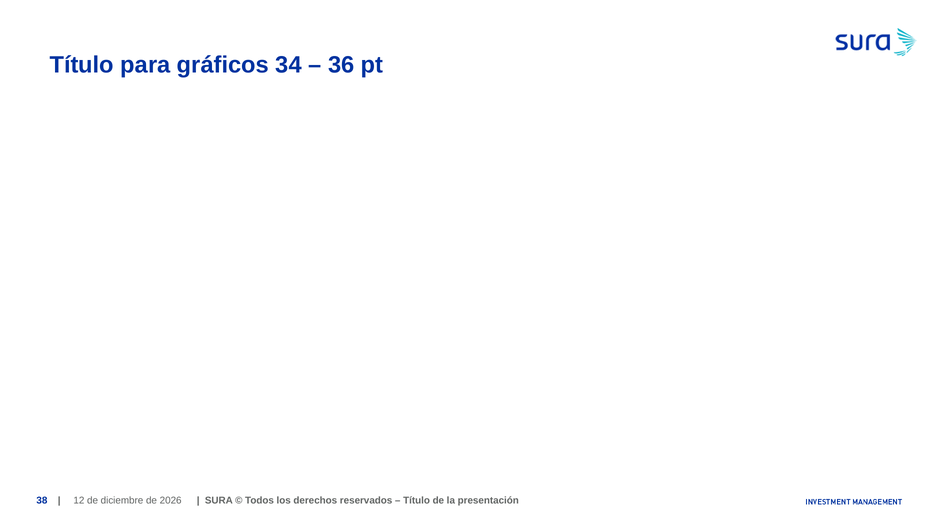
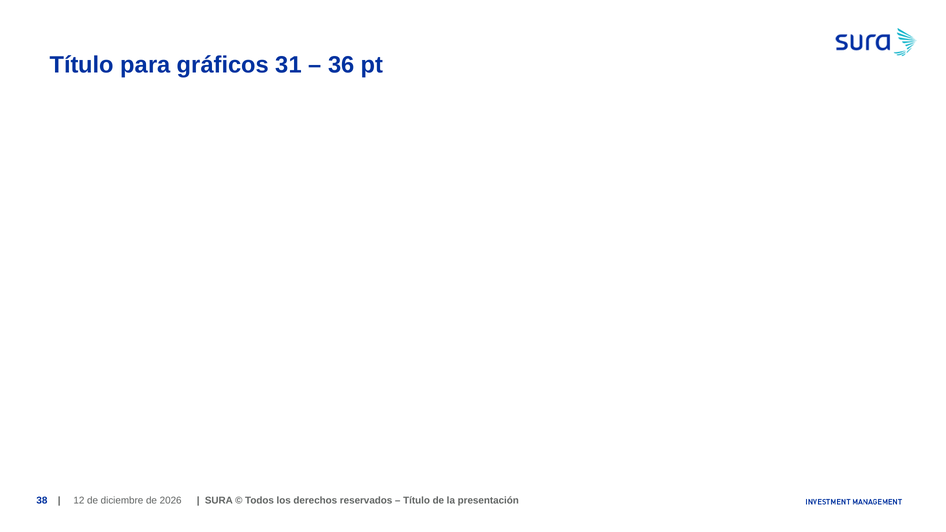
34: 34 -> 31
